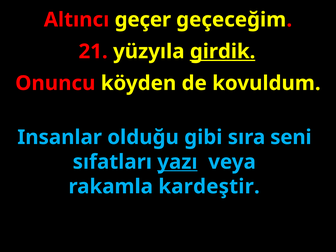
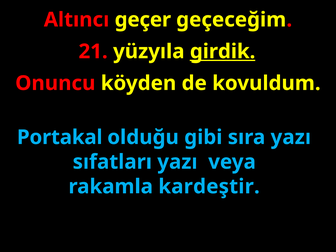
Insanlar: Insanlar -> Portakal
sıra seni: seni -> yazı
yazı at (177, 162) underline: present -> none
